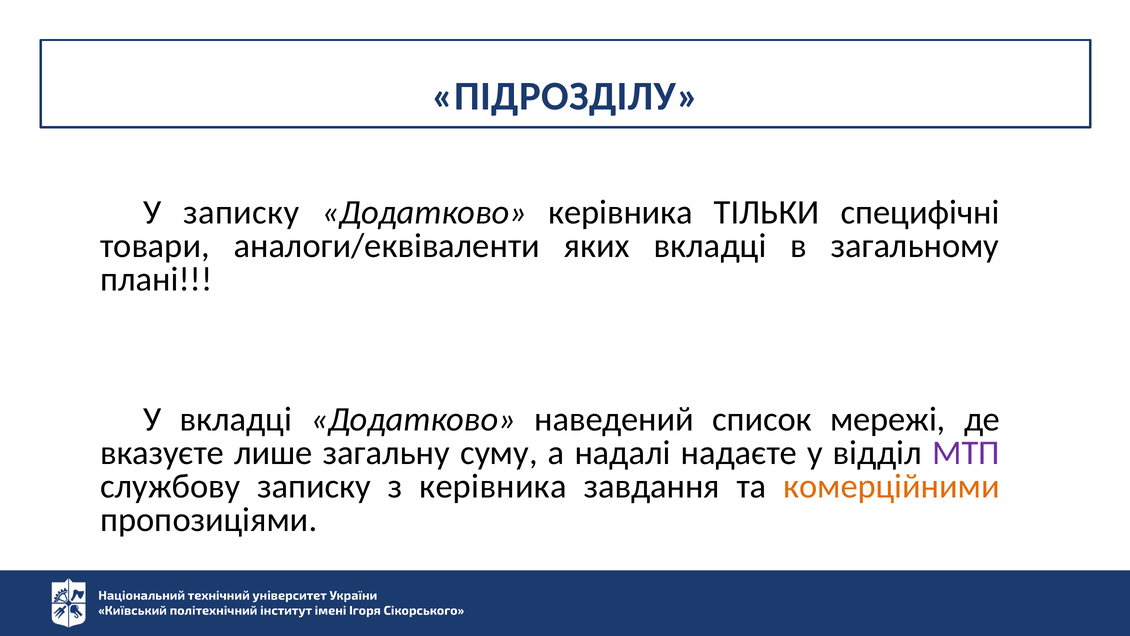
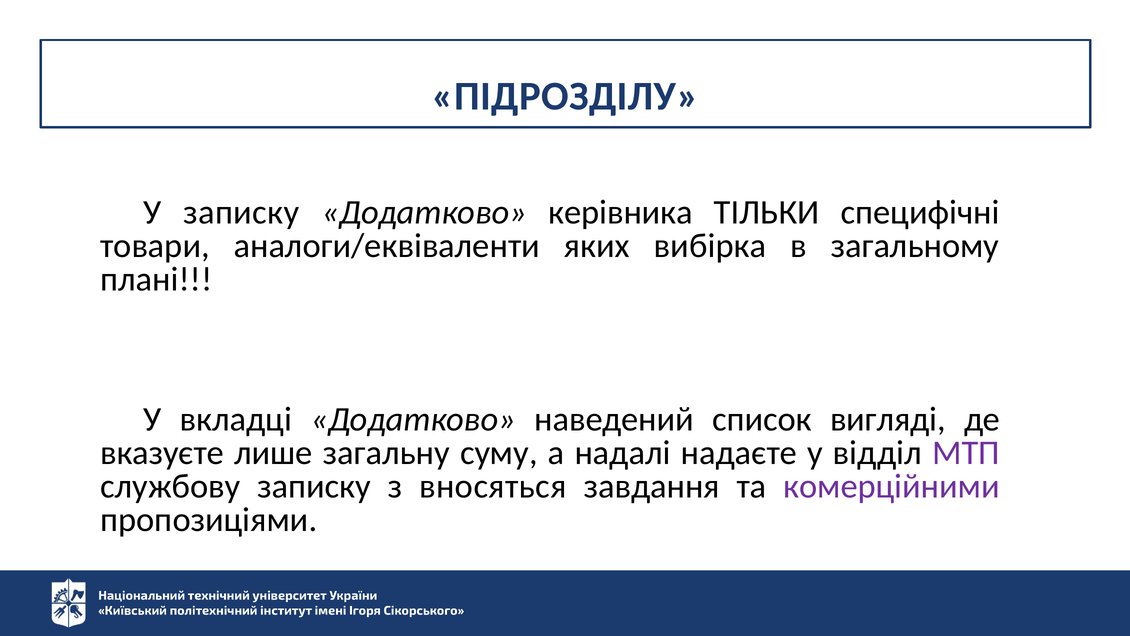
яких вкладці: вкладці -> вибірка
мережі: мережі -> вигляді
з керівника: керівника -> вносяться
комерційними colour: orange -> purple
